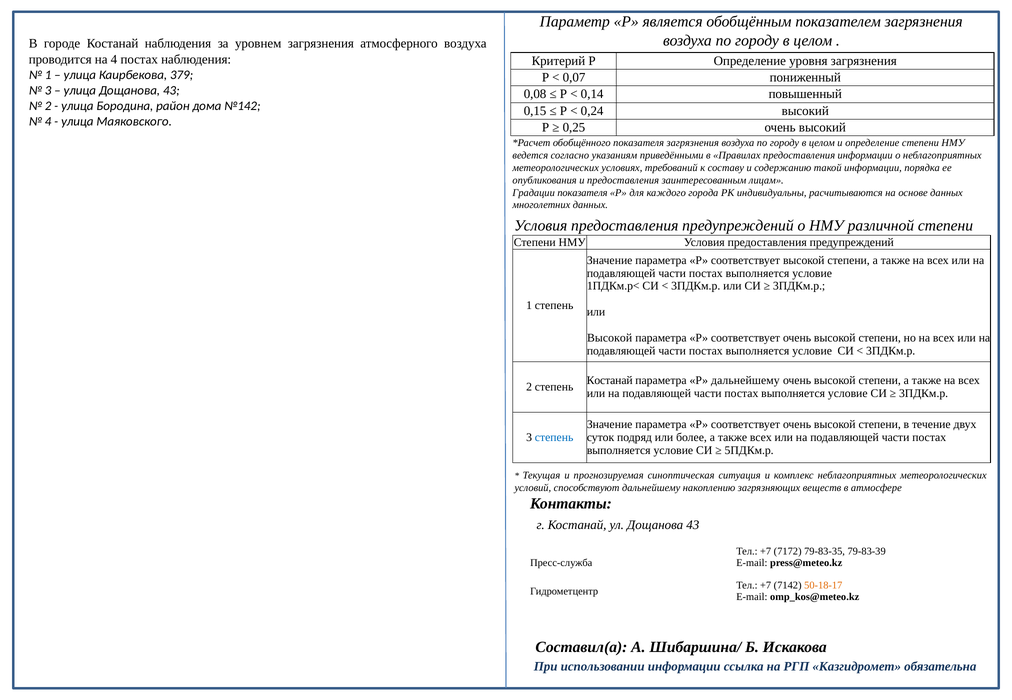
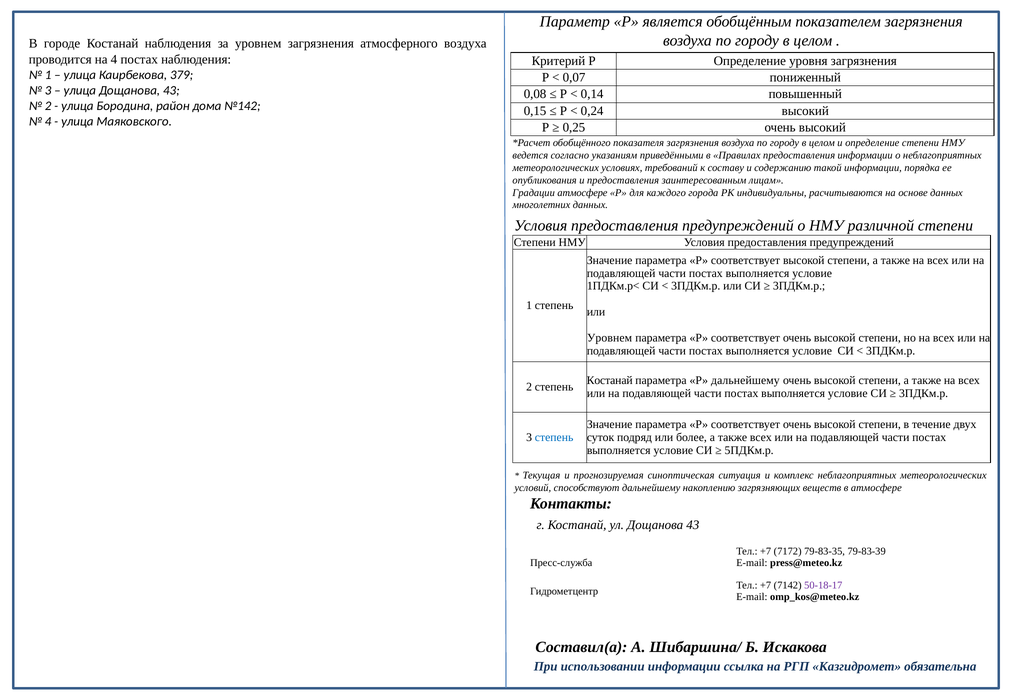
Градации показателя: показателя -> атмосфере
Высокой at (610, 338): Высокой -> Уровнем
50-18-17 colour: orange -> purple
